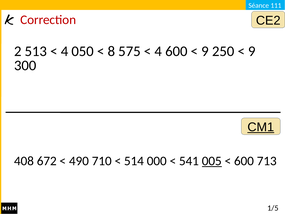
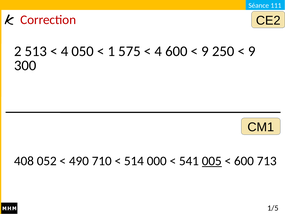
8: 8 -> 1
CM1 underline: present -> none
672: 672 -> 052
